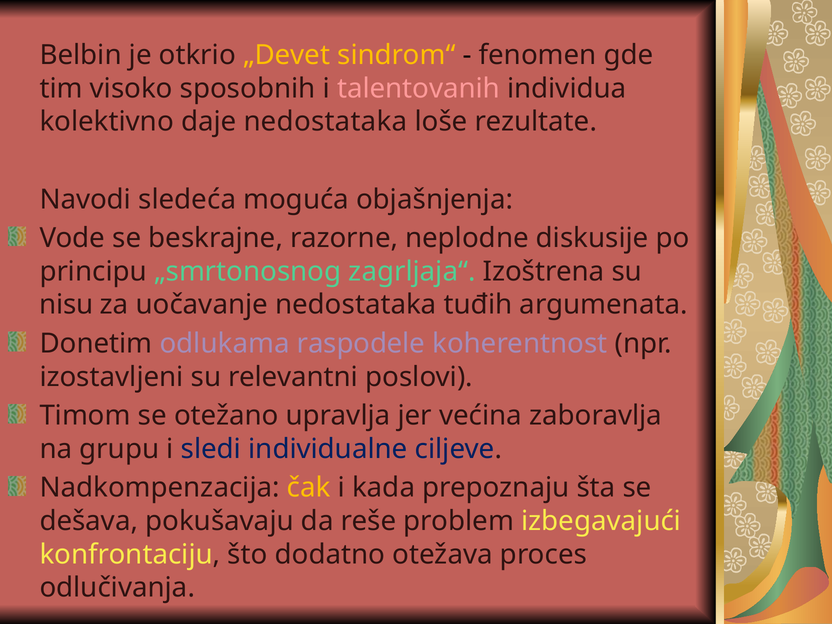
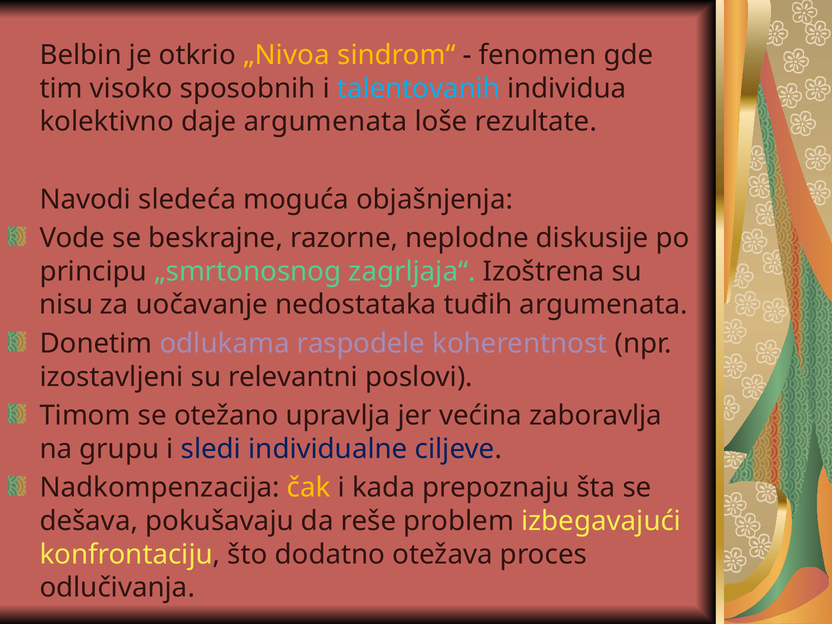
„Devet: „Devet -> „Nivoa
talentovanih colour: pink -> light blue
daje nedostataka: nedostataka -> argumenata
